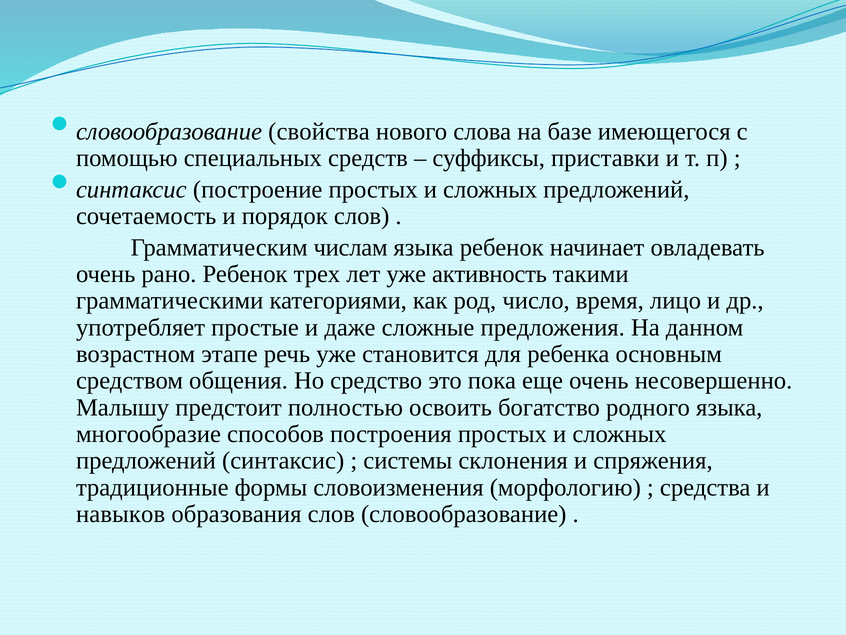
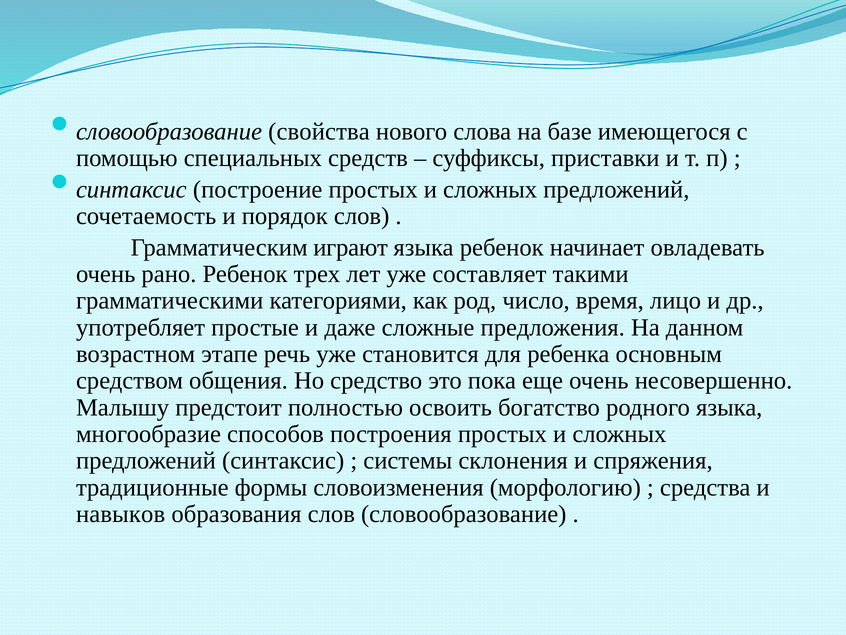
числам: числам -> играют
активность: активность -> составляет
